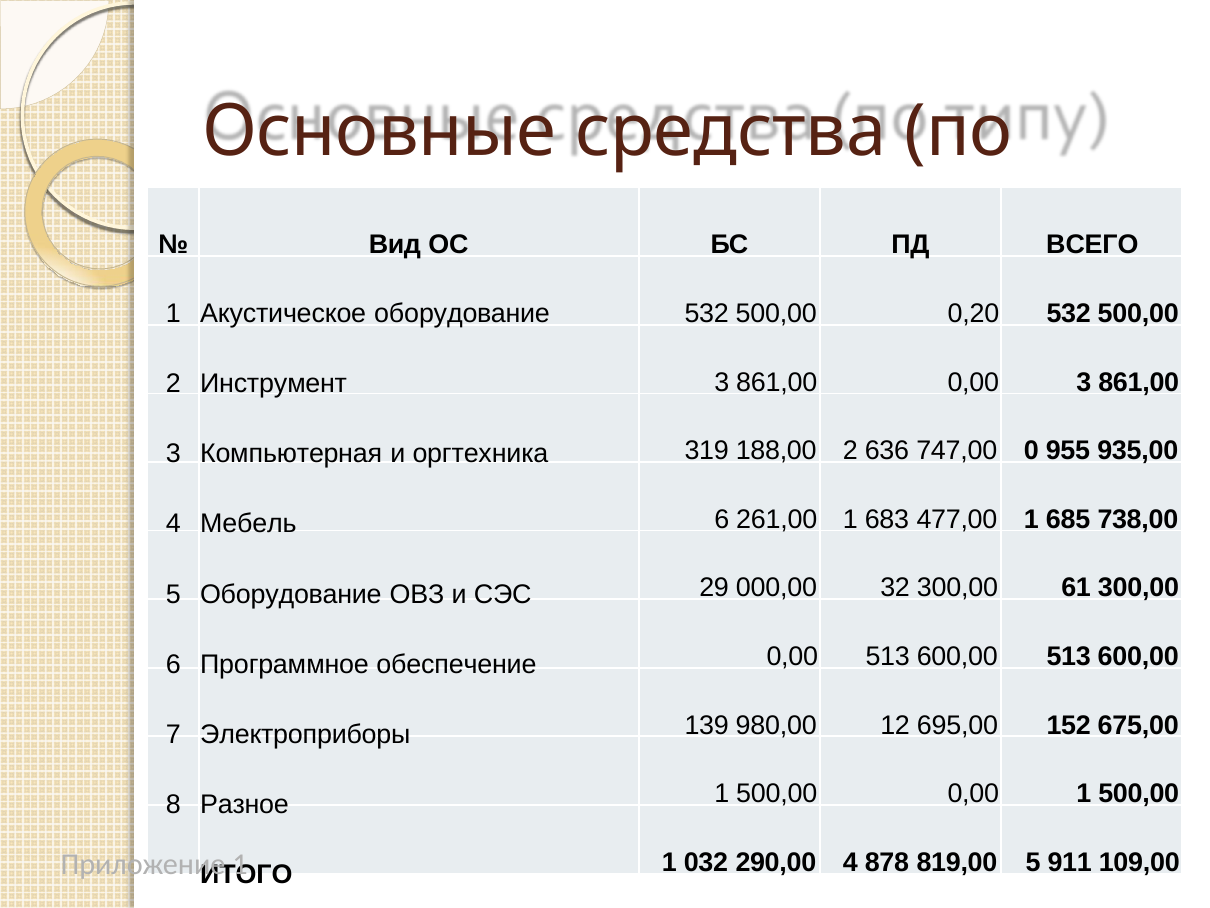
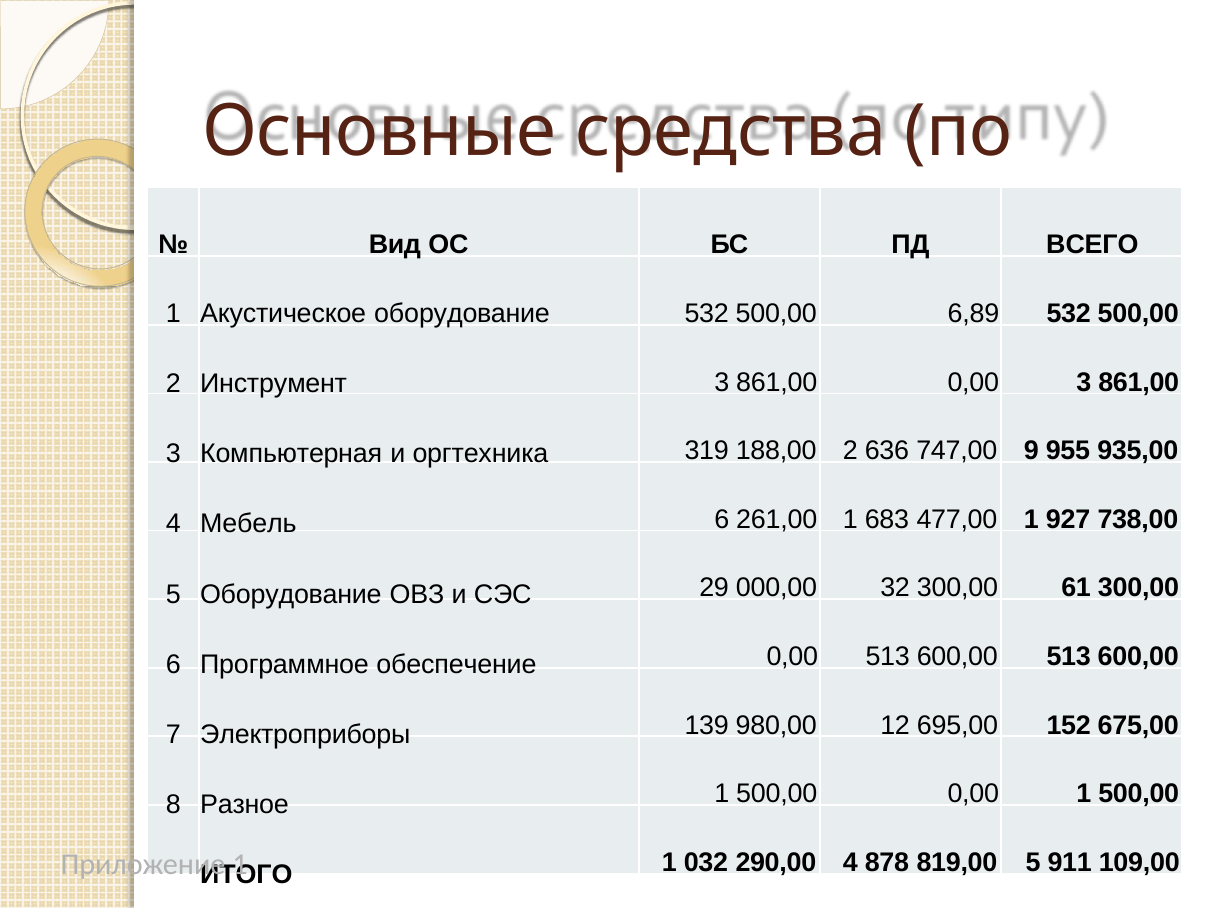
0,20: 0,20 -> 6,89
0: 0 -> 9
685: 685 -> 927
